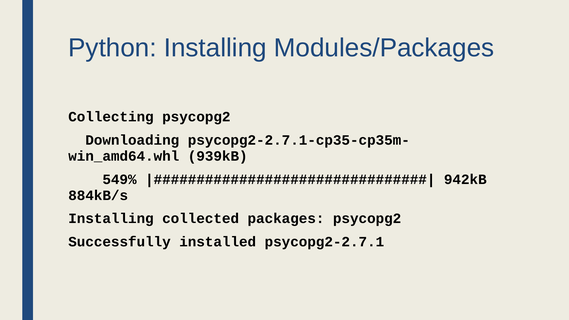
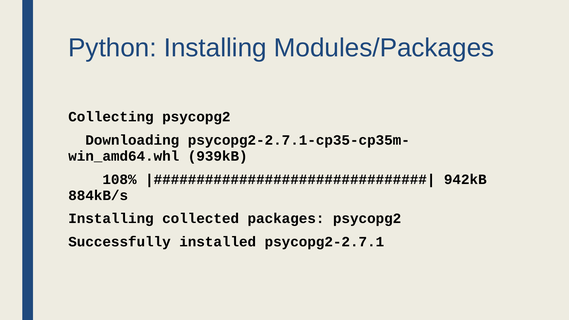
549%: 549% -> 108%
